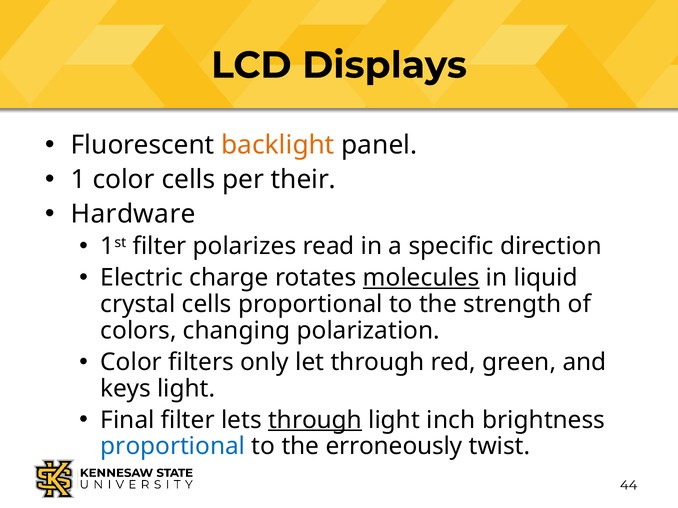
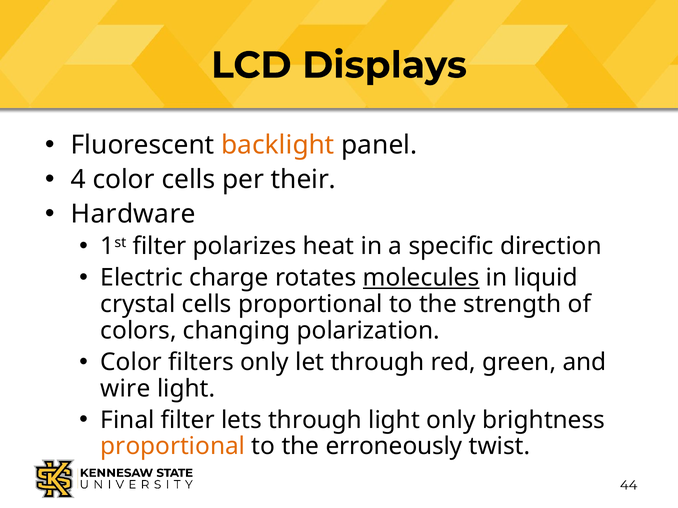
1: 1 -> 4
read: read -> heat
keys: keys -> wire
through at (315, 420) underline: present -> none
light inch: inch -> only
proportional at (173, 447) colour: blue -> orange
